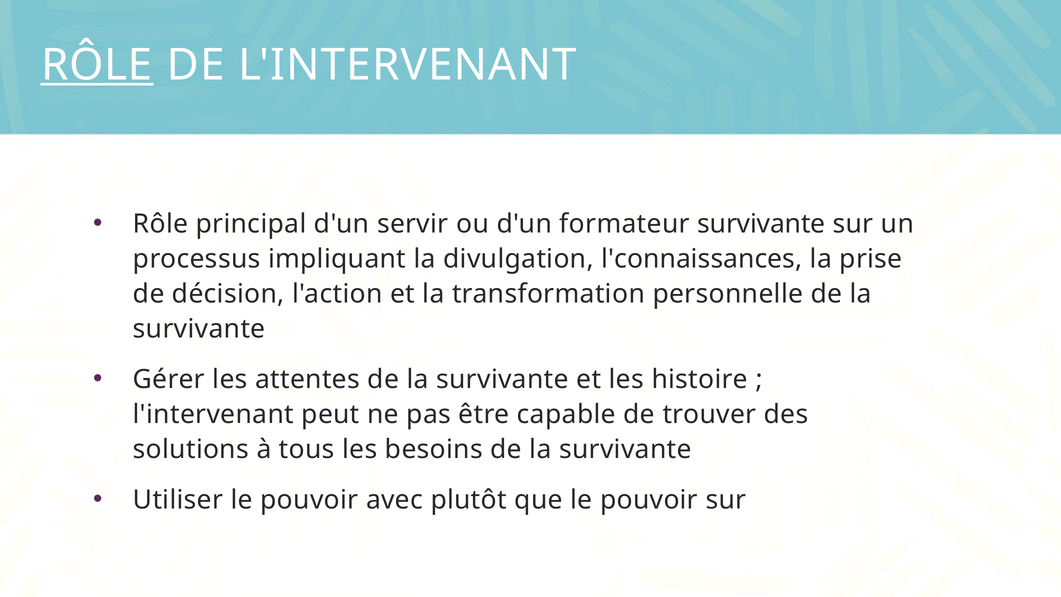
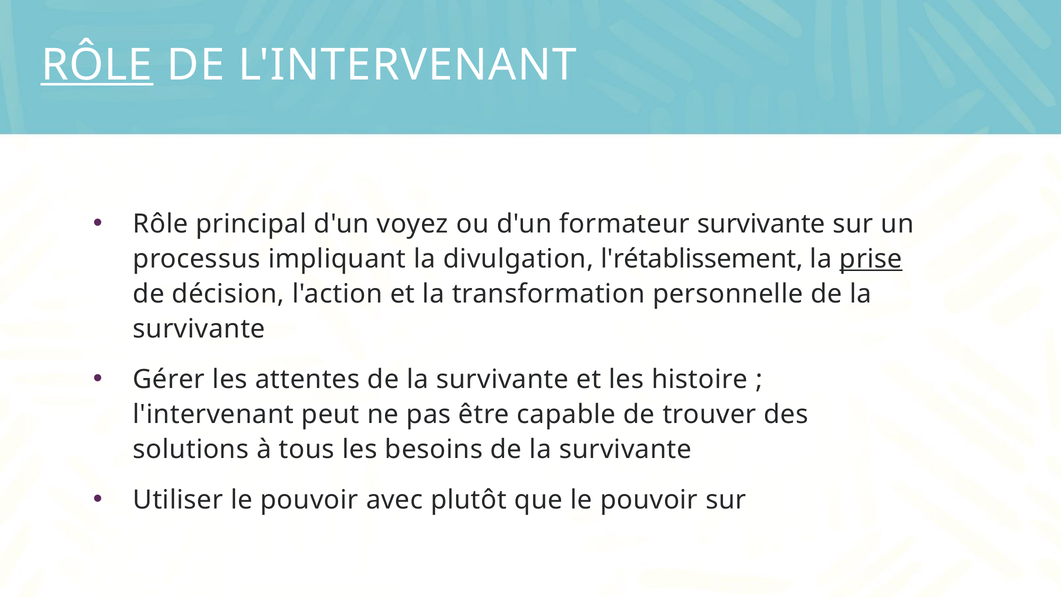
servir: servir -> voyez
l'connaissances: l'connaissances -> l'rétablissement
prise underline: none -> present
